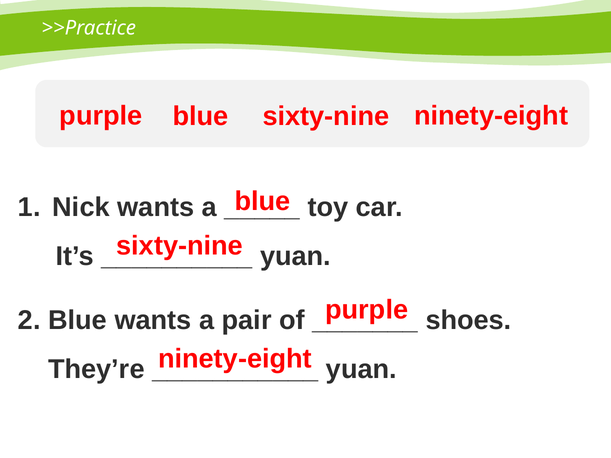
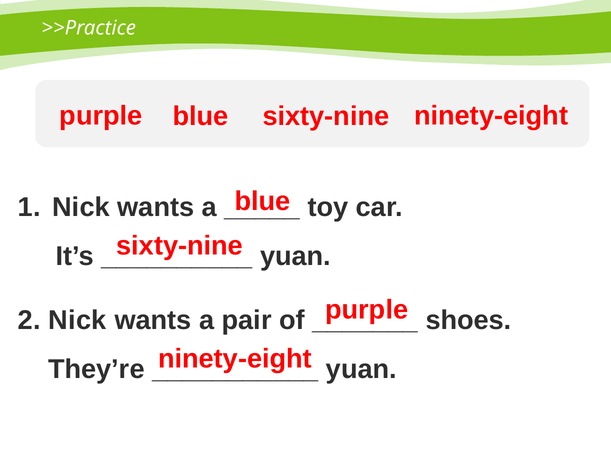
2 Blue: Blue -> Nick
